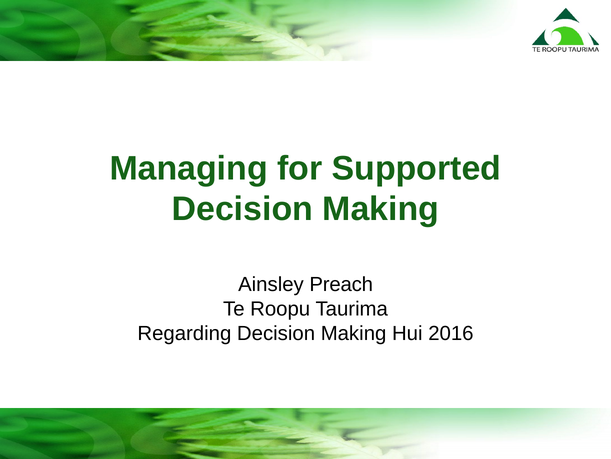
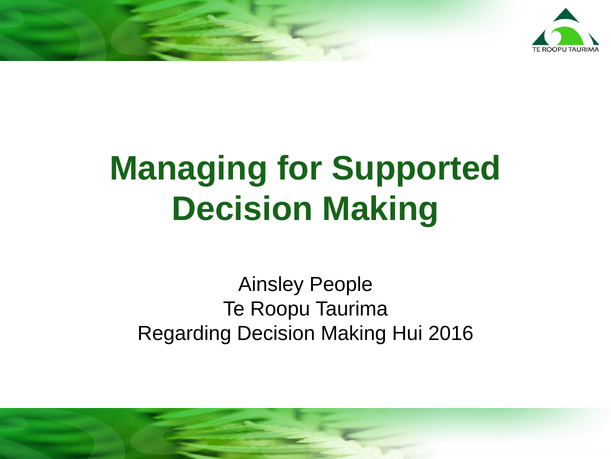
Preach: Preach -> People
